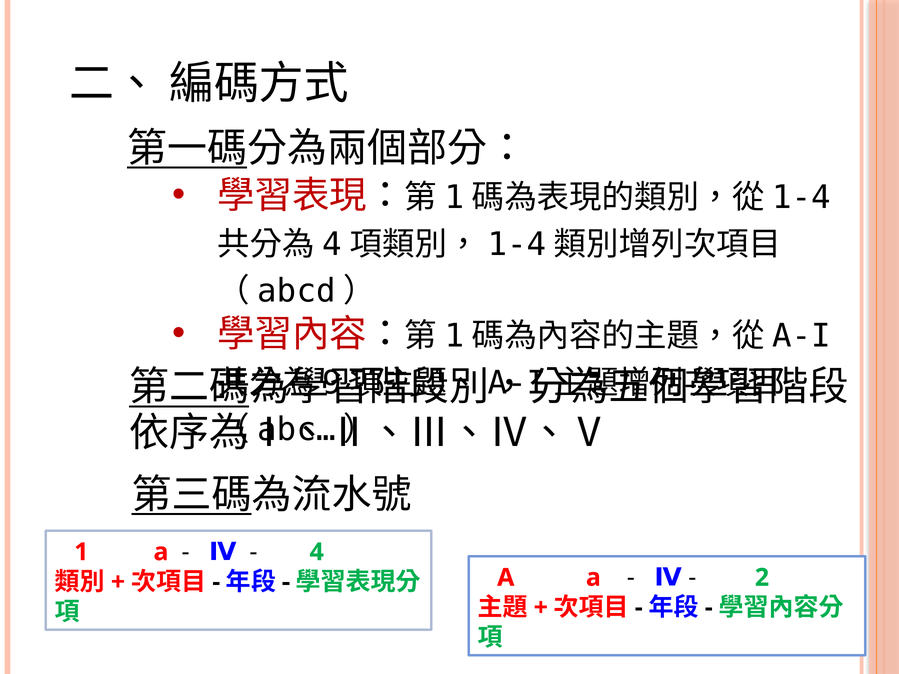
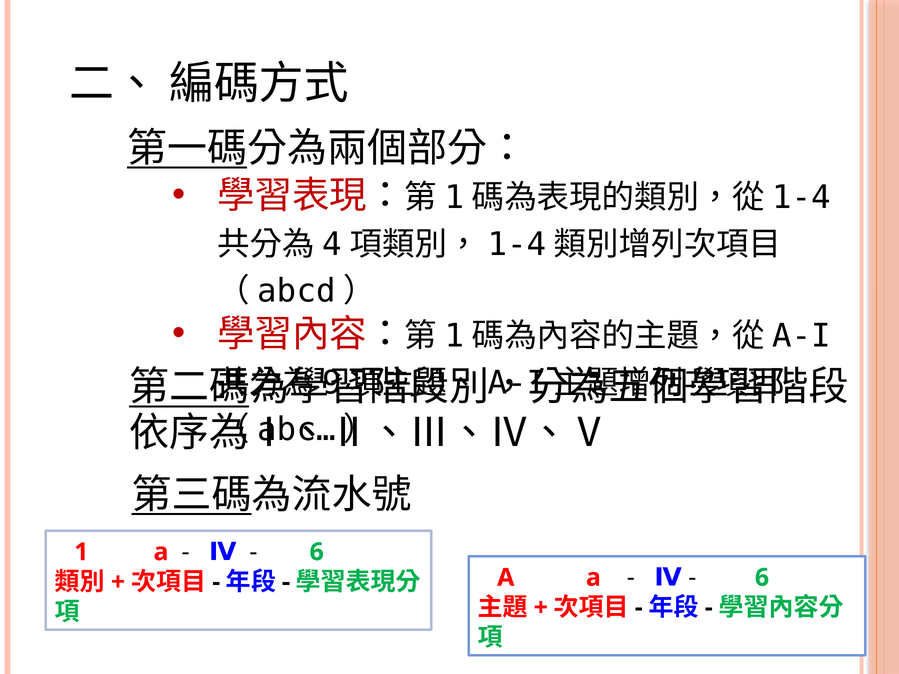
4 at (317, 552): 4 -> 6
2 at (762, 578): 2 -> 6
